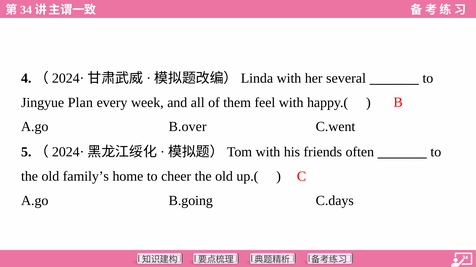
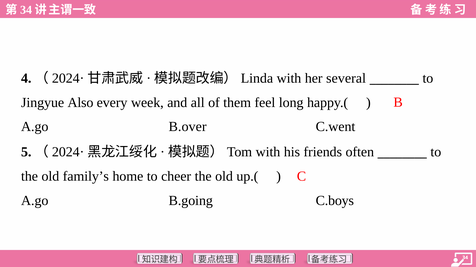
Plan: Plan -> Also
feel with: with -> long
C.days: C.days -> C.boys
